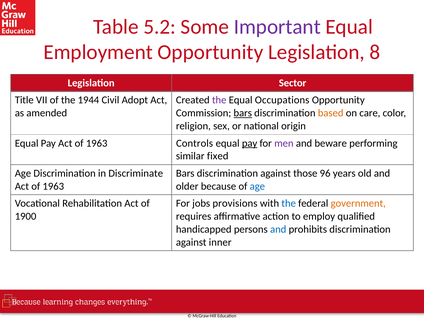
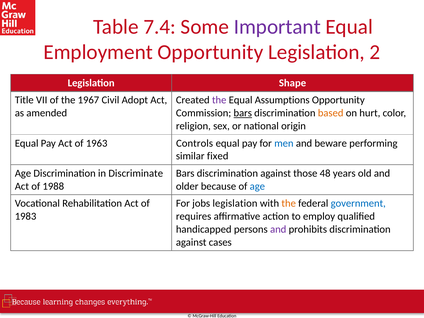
5.2: 5.2 -> 7.4
8: 8 -> 2
Sector: Sector -> Shape
1944: 1944 -> 1967
Occupations: Occupations -> Assumptions
care: care -> hurt
pay at (250, 143) underline: present -> none
men colour: purple -> blue
96: 96 -> 48
1963 at (53, 186): 1963 -> 1988
jobs provisions: provisions -> legislation
the at (289, 203) colour: blue -> orange
government colour: orange -> blue
1900: 1900 -> 1983
and at (278, 229) colour: blue -> purple
inner: inner -> cases
